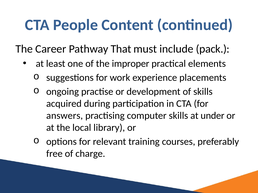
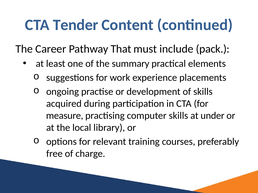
People: People -> Tender
improper: improper -> summary
answers: answers -> measure
